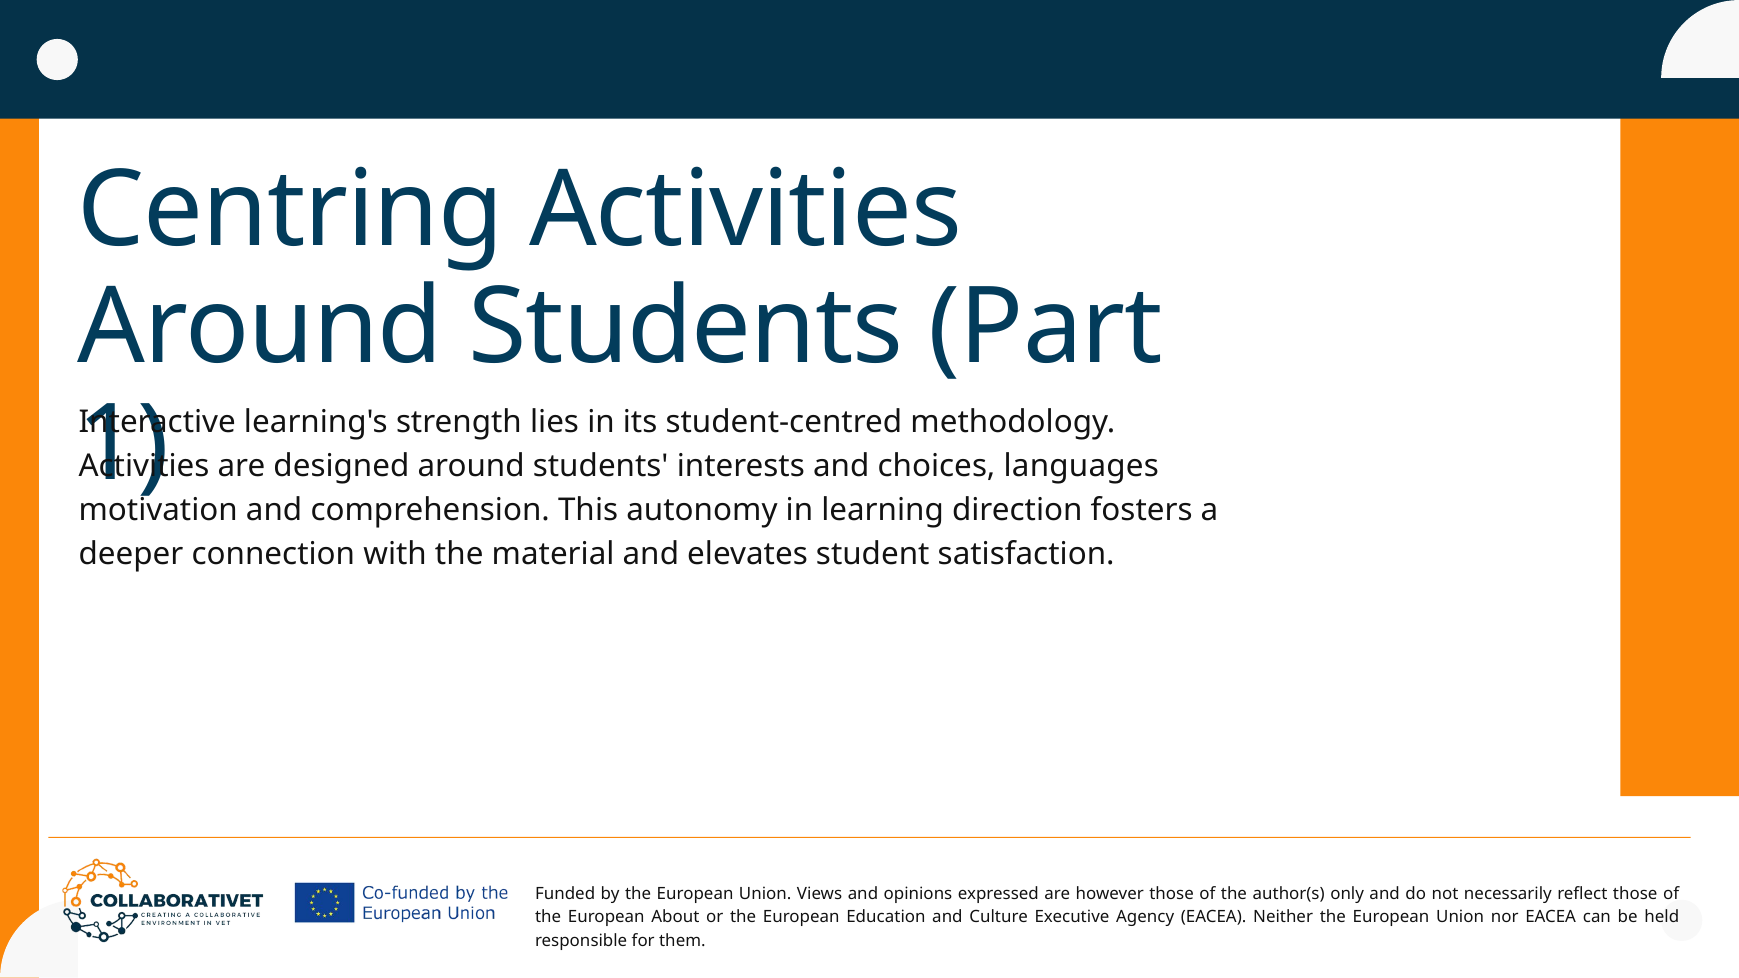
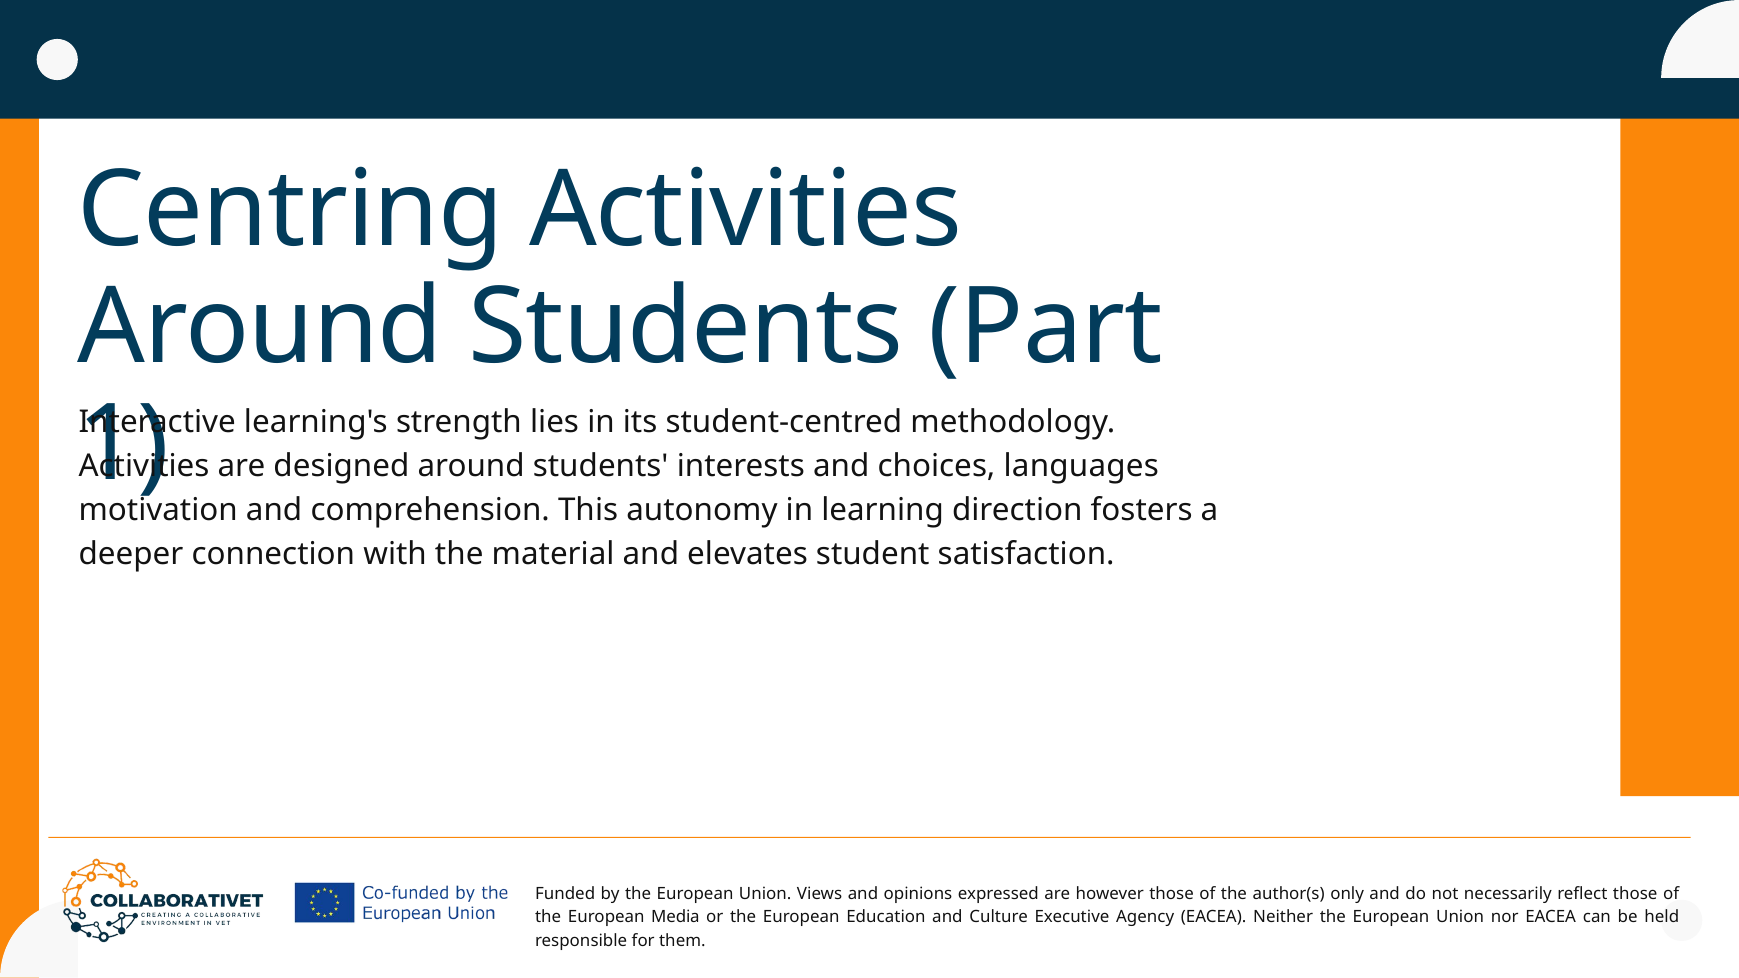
About: About -> Media
